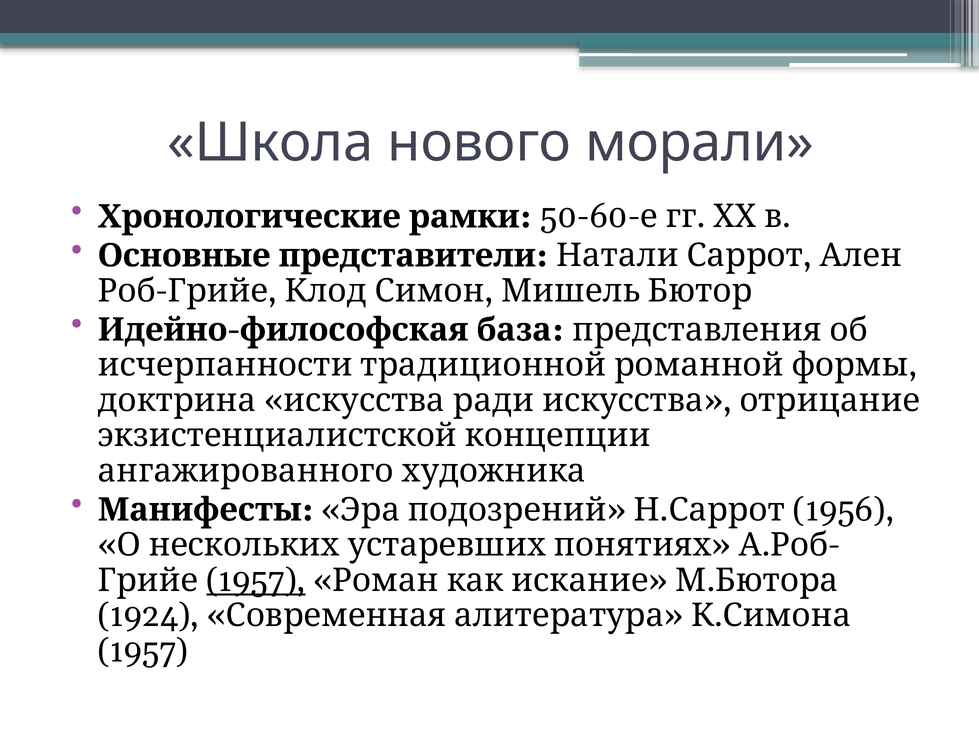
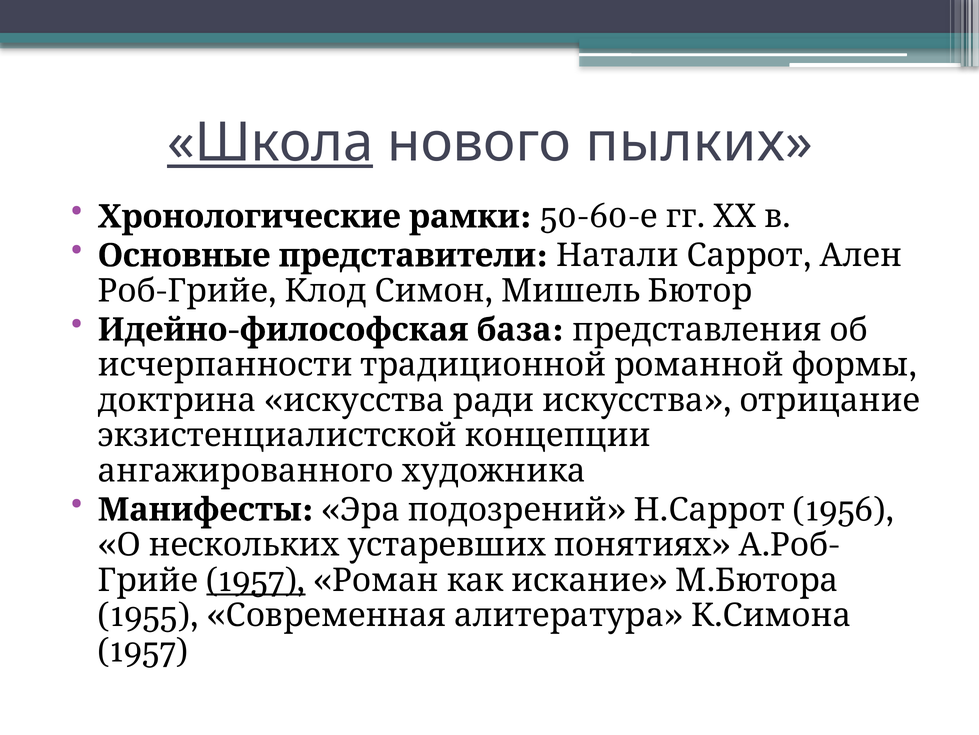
Школа underline: none -> present
морали: морали -> пылких
1924: 1924 -> 1955
